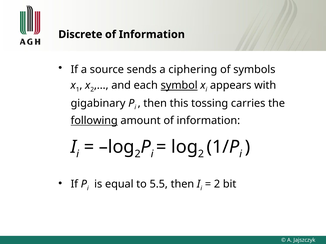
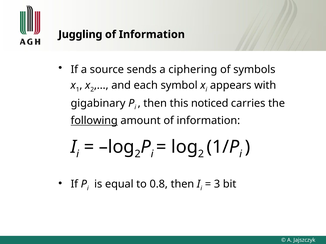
Discrete: Discrete -> Juggling
symbol underline: present -> none
tossing: tossing -> noticed
5.5: 5.5 -> 0.8
2 at (217, 185): 2 -> 3
